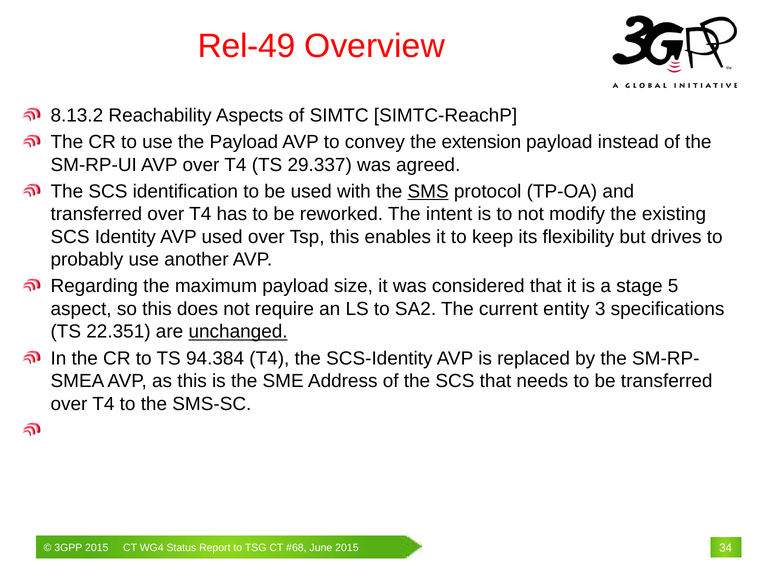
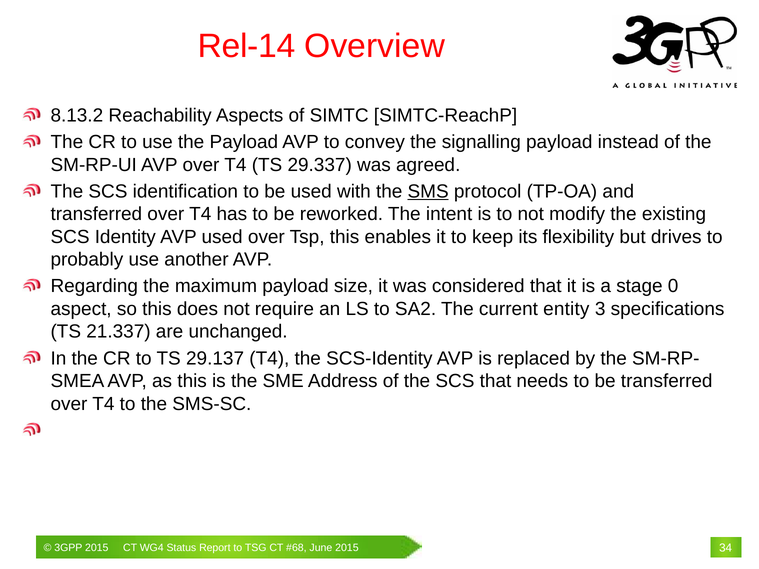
Rel-49: Rel-49 -> Rel-14
extension: extension -> signalling
5: 5 -> 0
22.351: 22.351 -> 21.337
unchanged underline: present -> none
94.384: 94.384 -> 29.137
